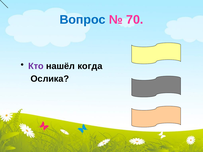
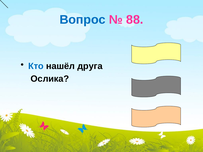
70: 70 -> 88
Кто colour: purple -> blue
когда: когда -> друга
